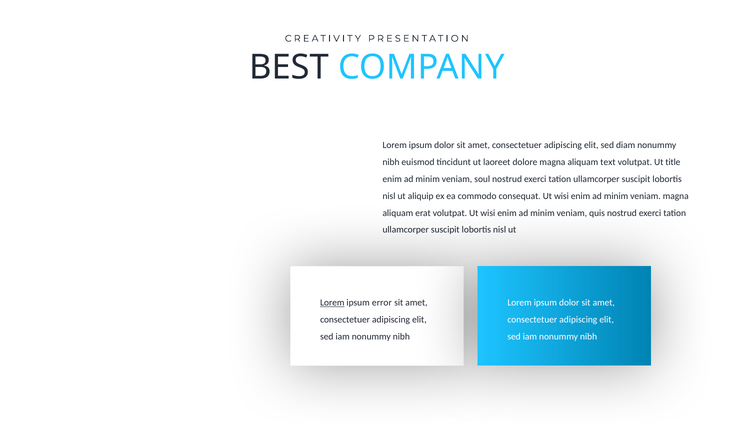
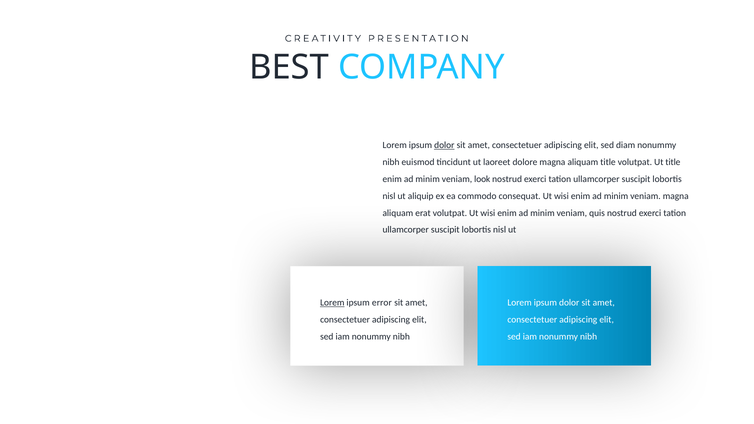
dolor at (444, 145) underline: none -> present
aliquam text: text -> title
soul: soul -> look
